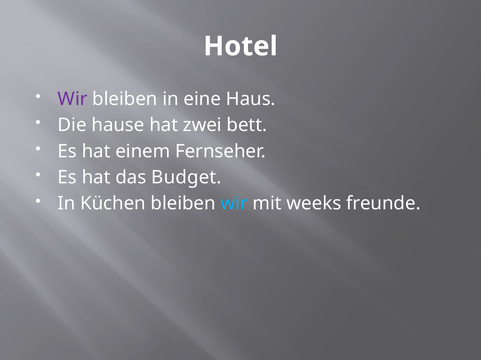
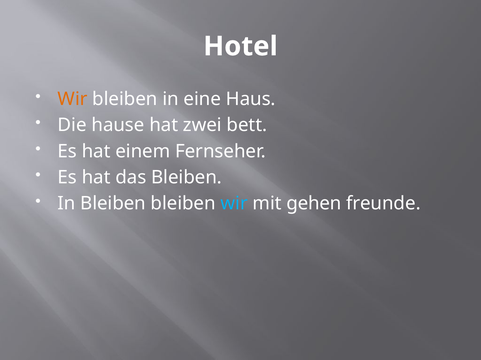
Wir at (73, 99) colour: purple -> orange
das Budget: Budget -> Bleiben
In Küchen: Küchen -> Bleiben
weeks: weeks -> gehen
